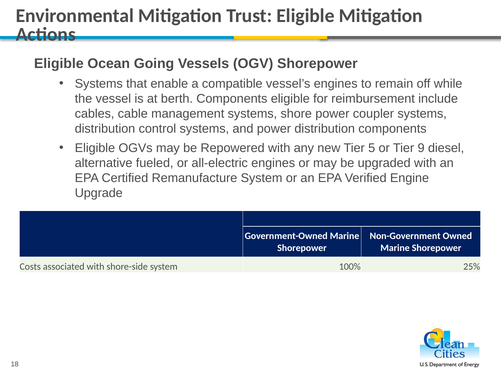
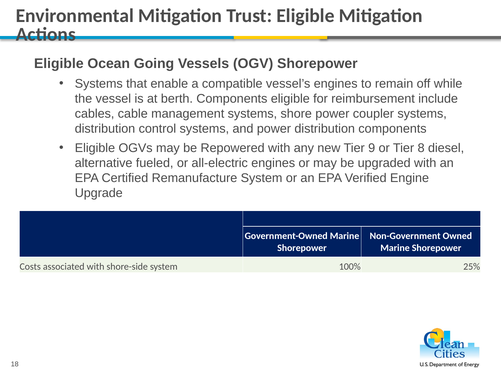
5: 5 -> 9
9: 9 -> 8
